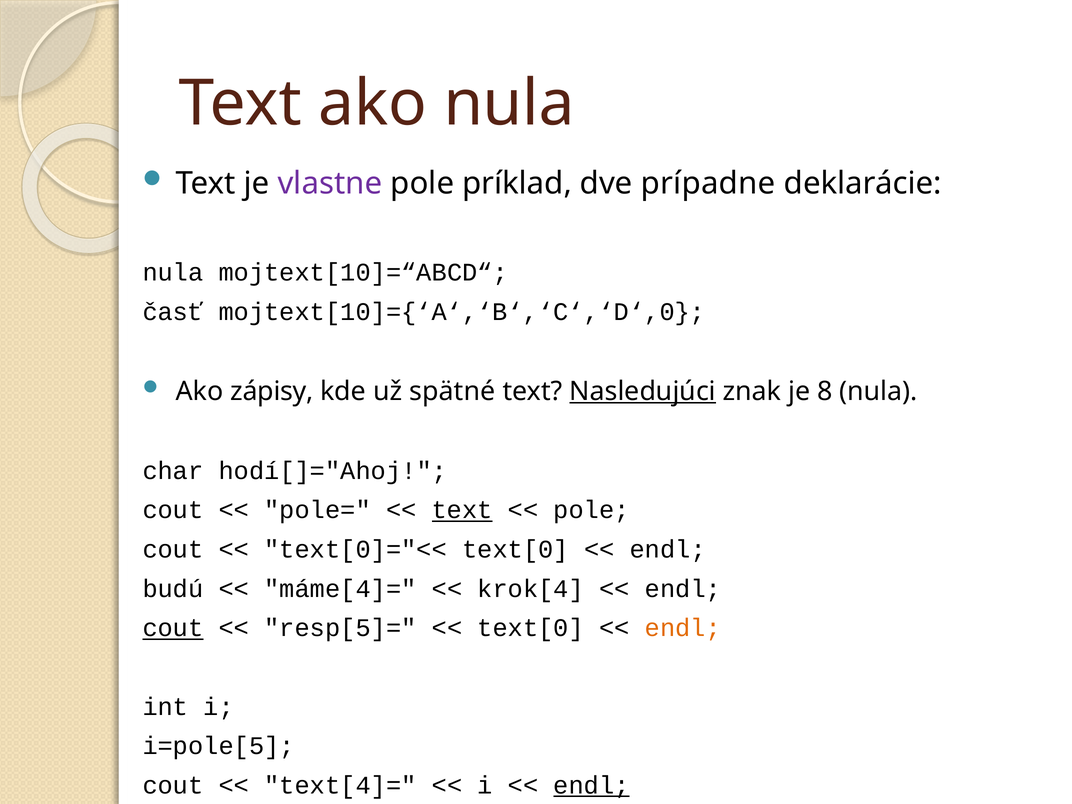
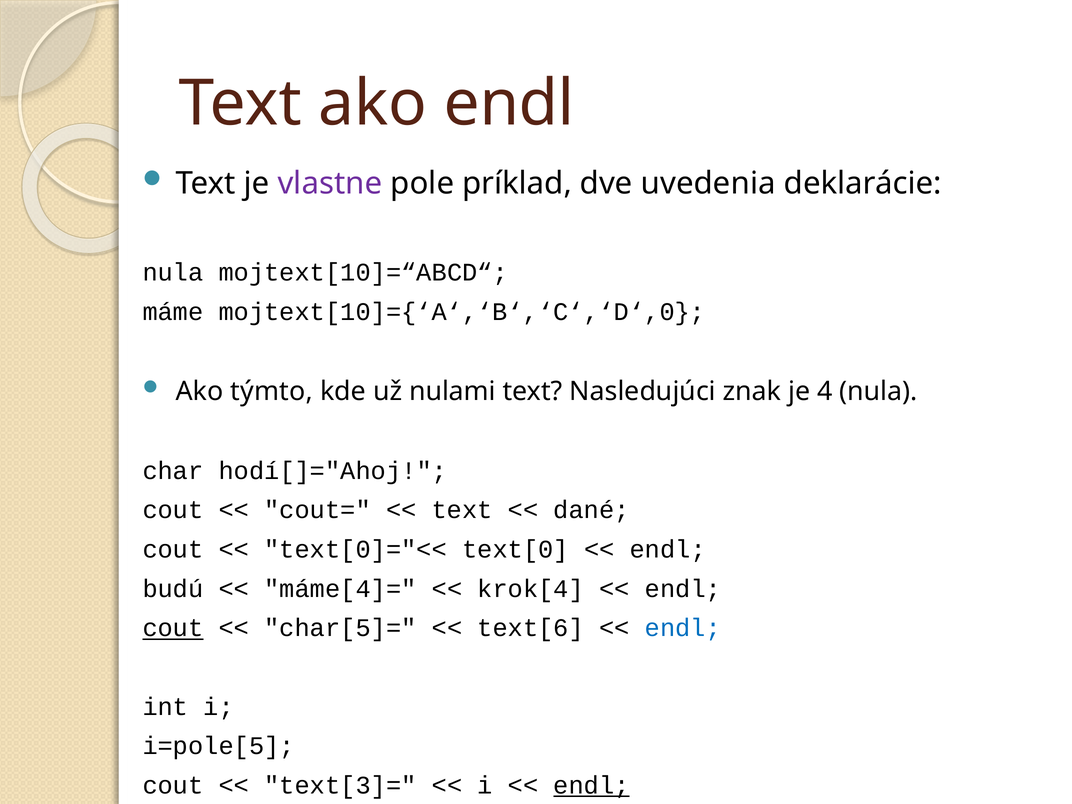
ako nula: nula -> endl
prípadne: prípadne -> uvedenia
časť: časť -> máme
zápisy: zápisy -> týmto
spätné: spätné -> nulami
Nasledujúci underline: present -> none
8: 8 -> 4
pole=: pole= -> cout=
text at (462, 510) underline: present -> none
pole at (592, 510): pole -> dané
resp[5]=: resp[5]= -> char[5]=
text[0 at (531, 628): text[0 -> text[6
endl at (683, 628) colour: orange -> blue
text[4]=: text[4]= -> text[3]=
